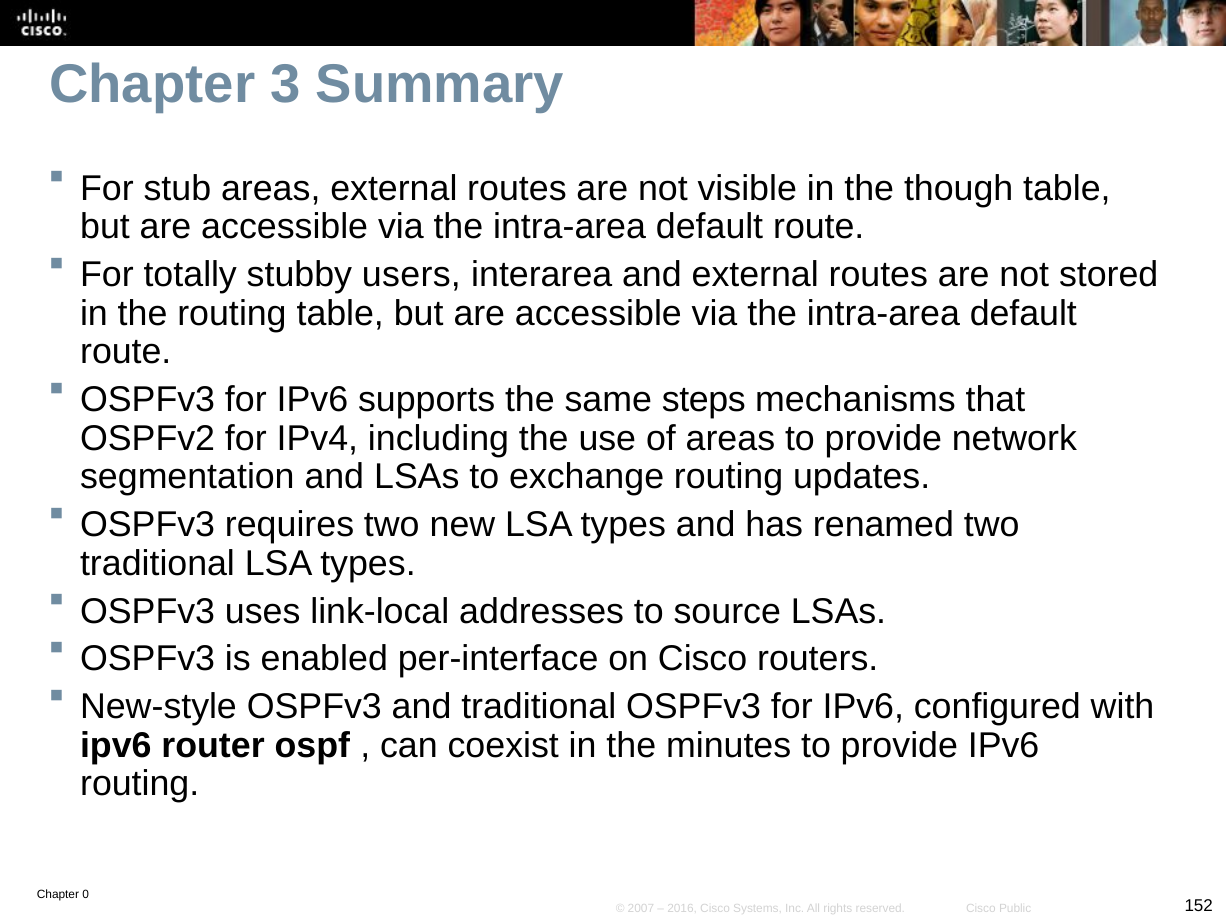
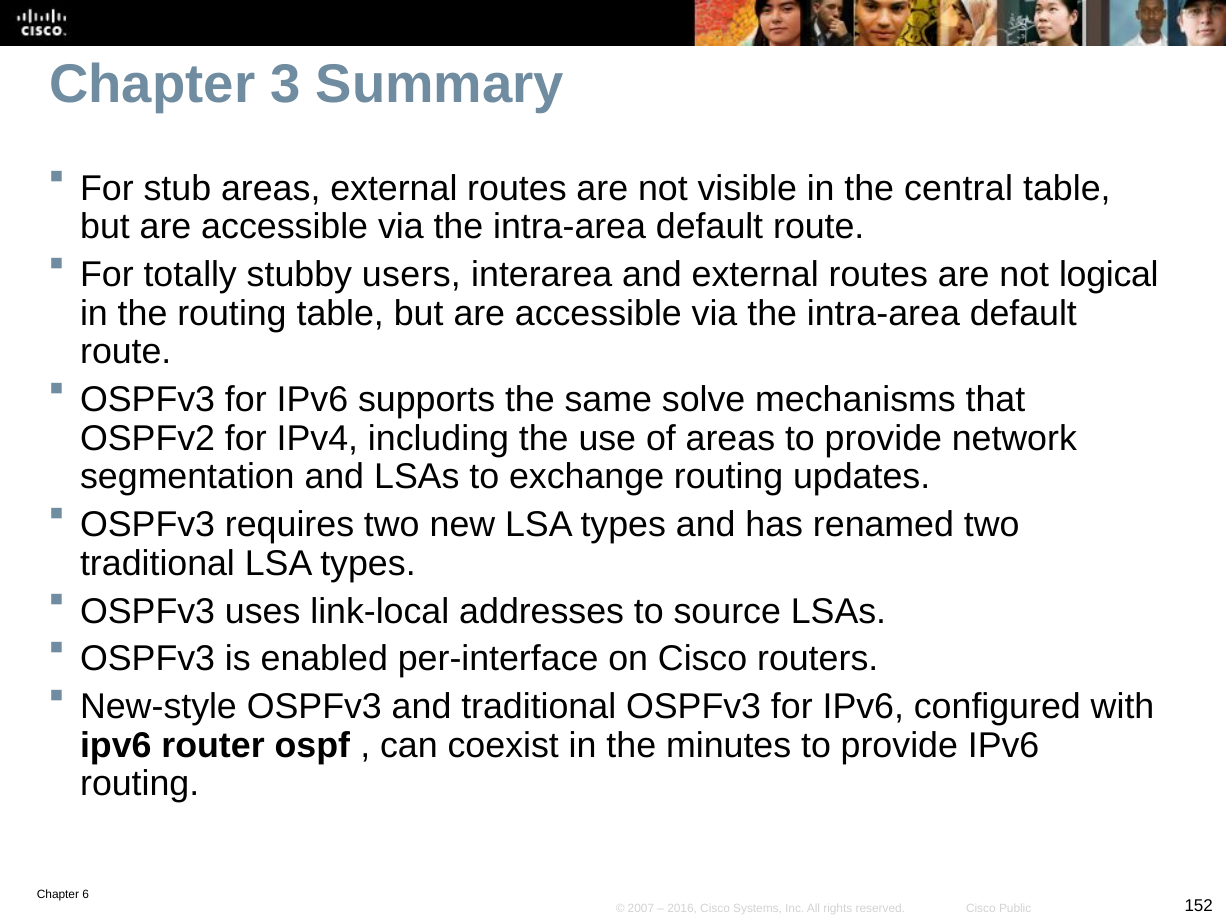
though: though -> central
stored: stored -> logical
steps: steps -> solve
0: 0 -> 6
